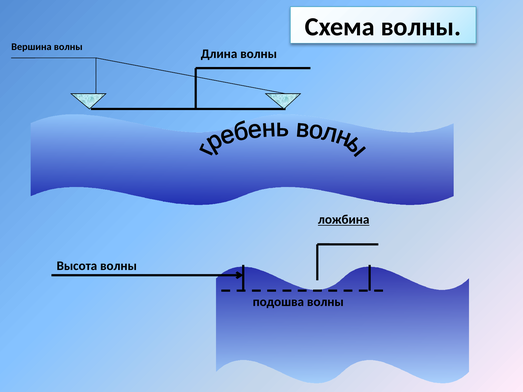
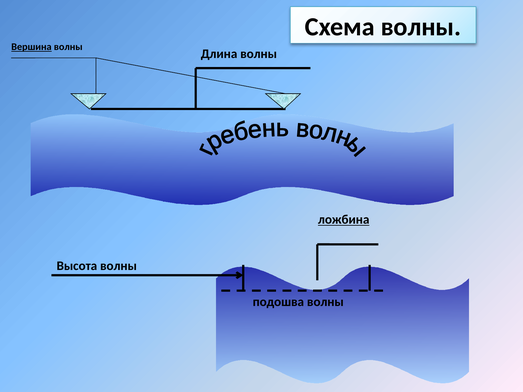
Вершина underline: none -> present
